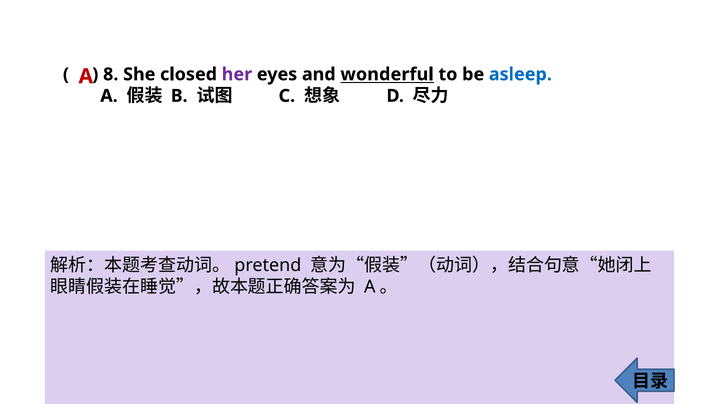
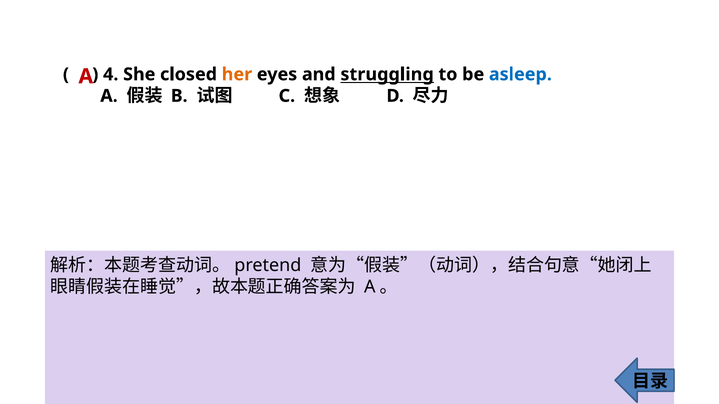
8: 8 -> 4
her colour: purple -> orange
wonderful: wonderful -> struggling
